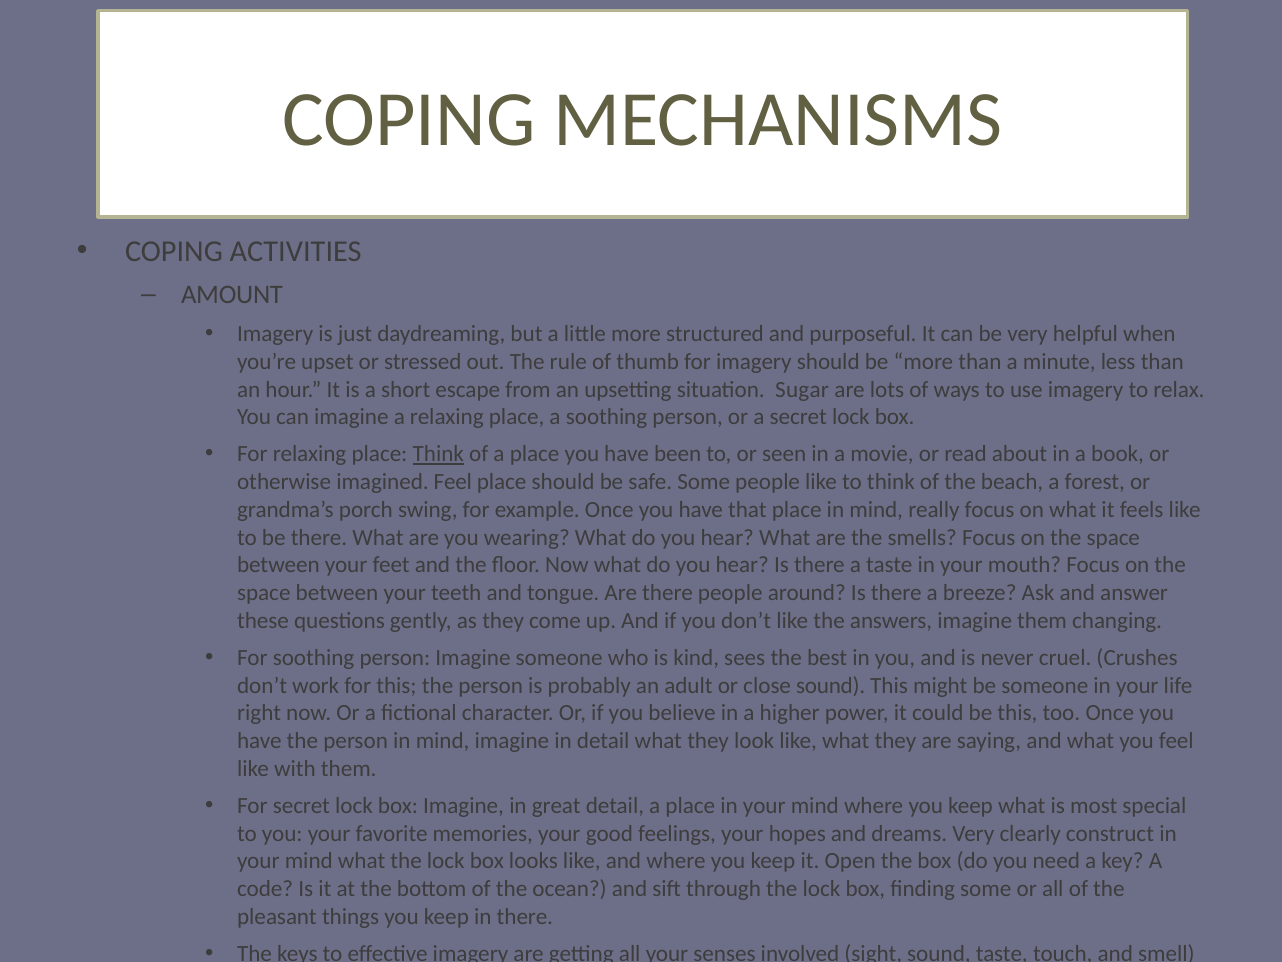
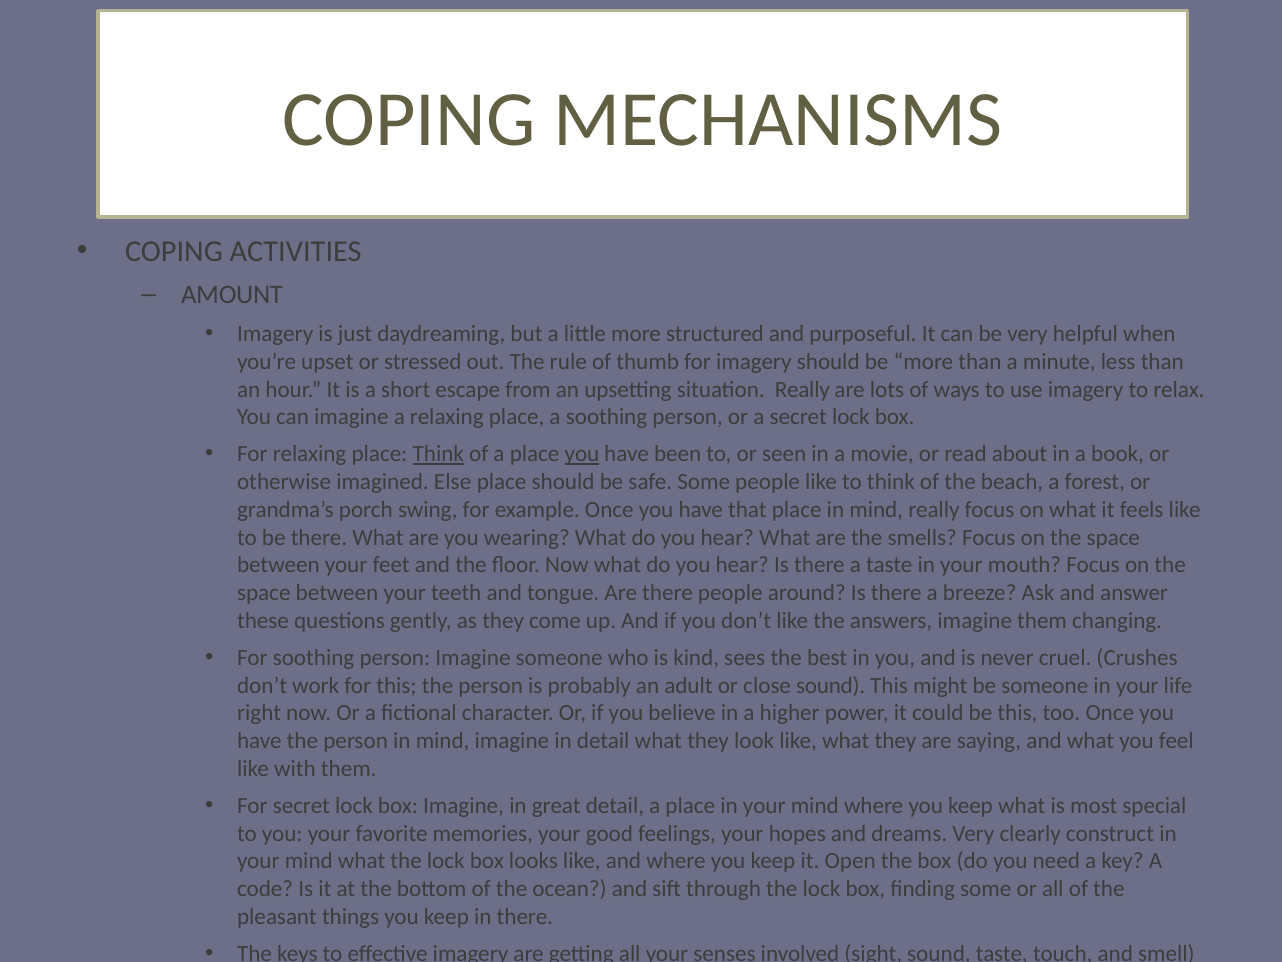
situation Sugar: Sugar -> Really
you at (582, 454) underline: none -> present
imagined Feel: Feel -> Else
